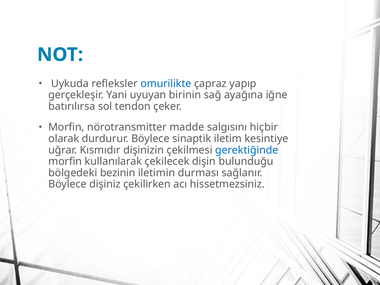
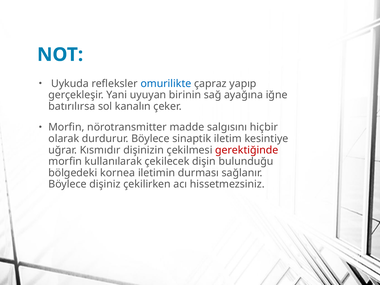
tendon: tendon -> kanalın
gerektiğinde colour: blue -> red
bezinin: bezinin -> kornea
